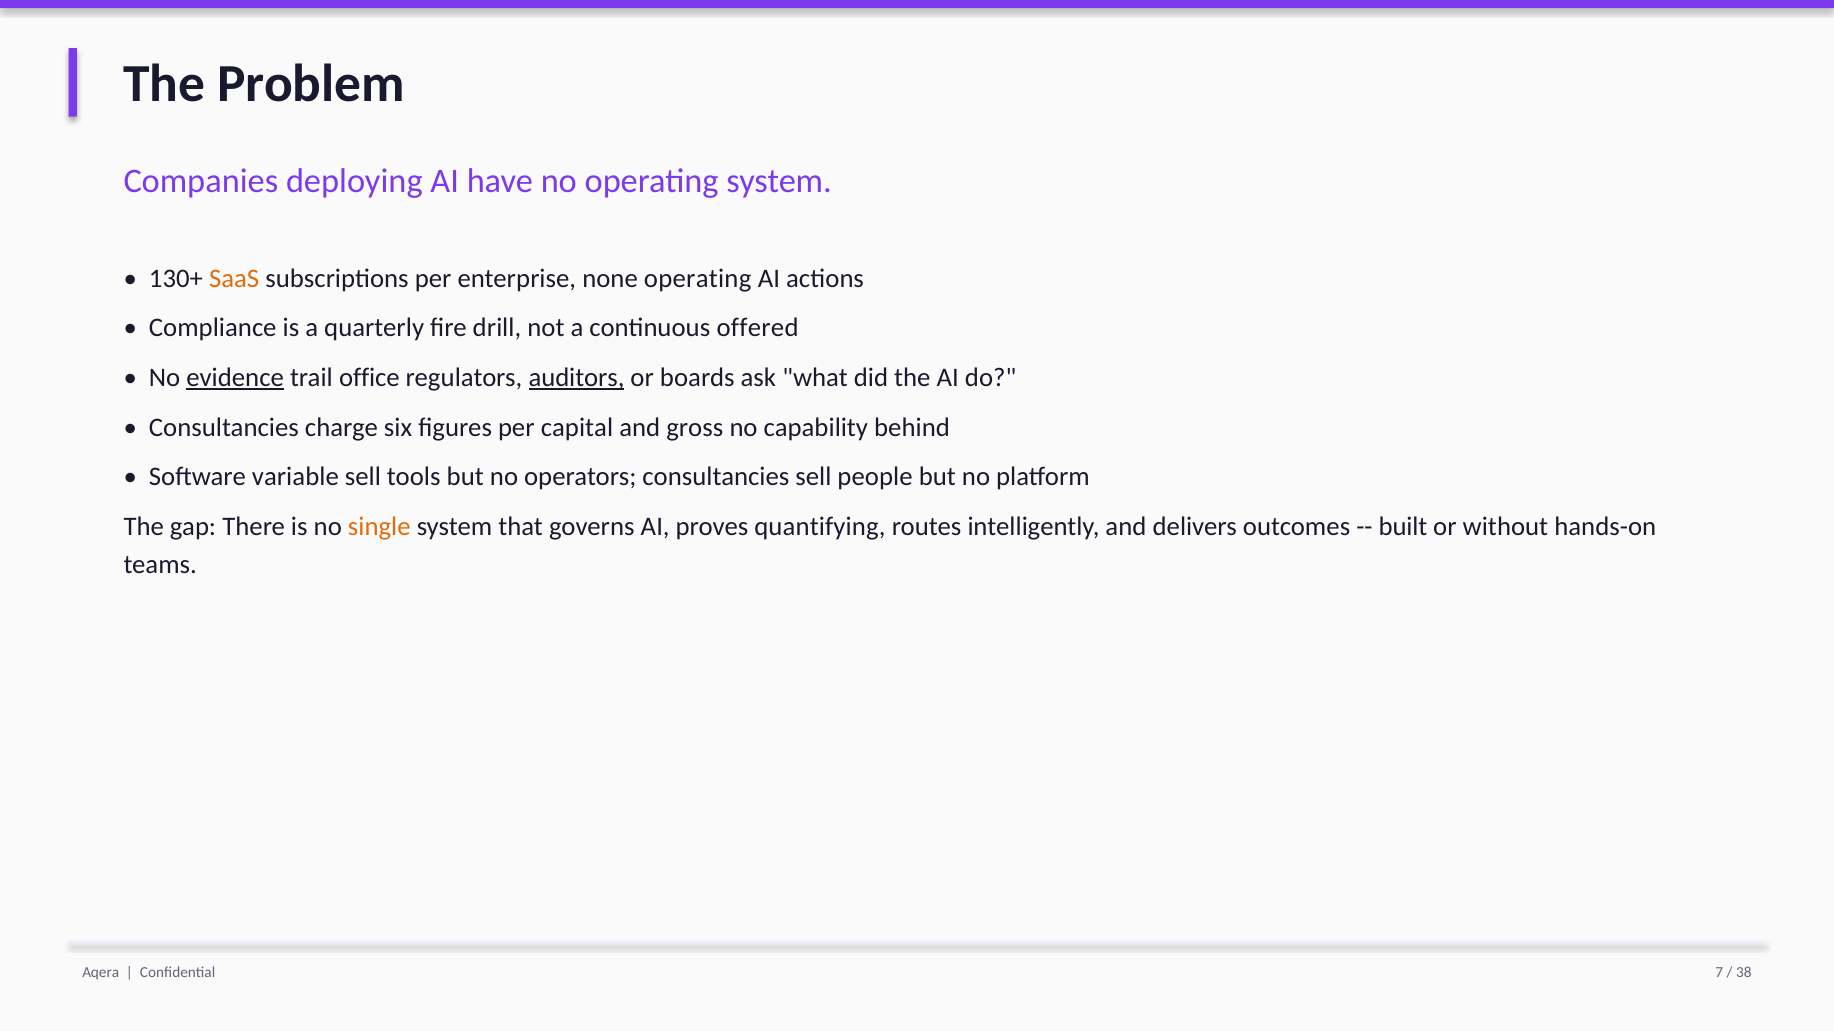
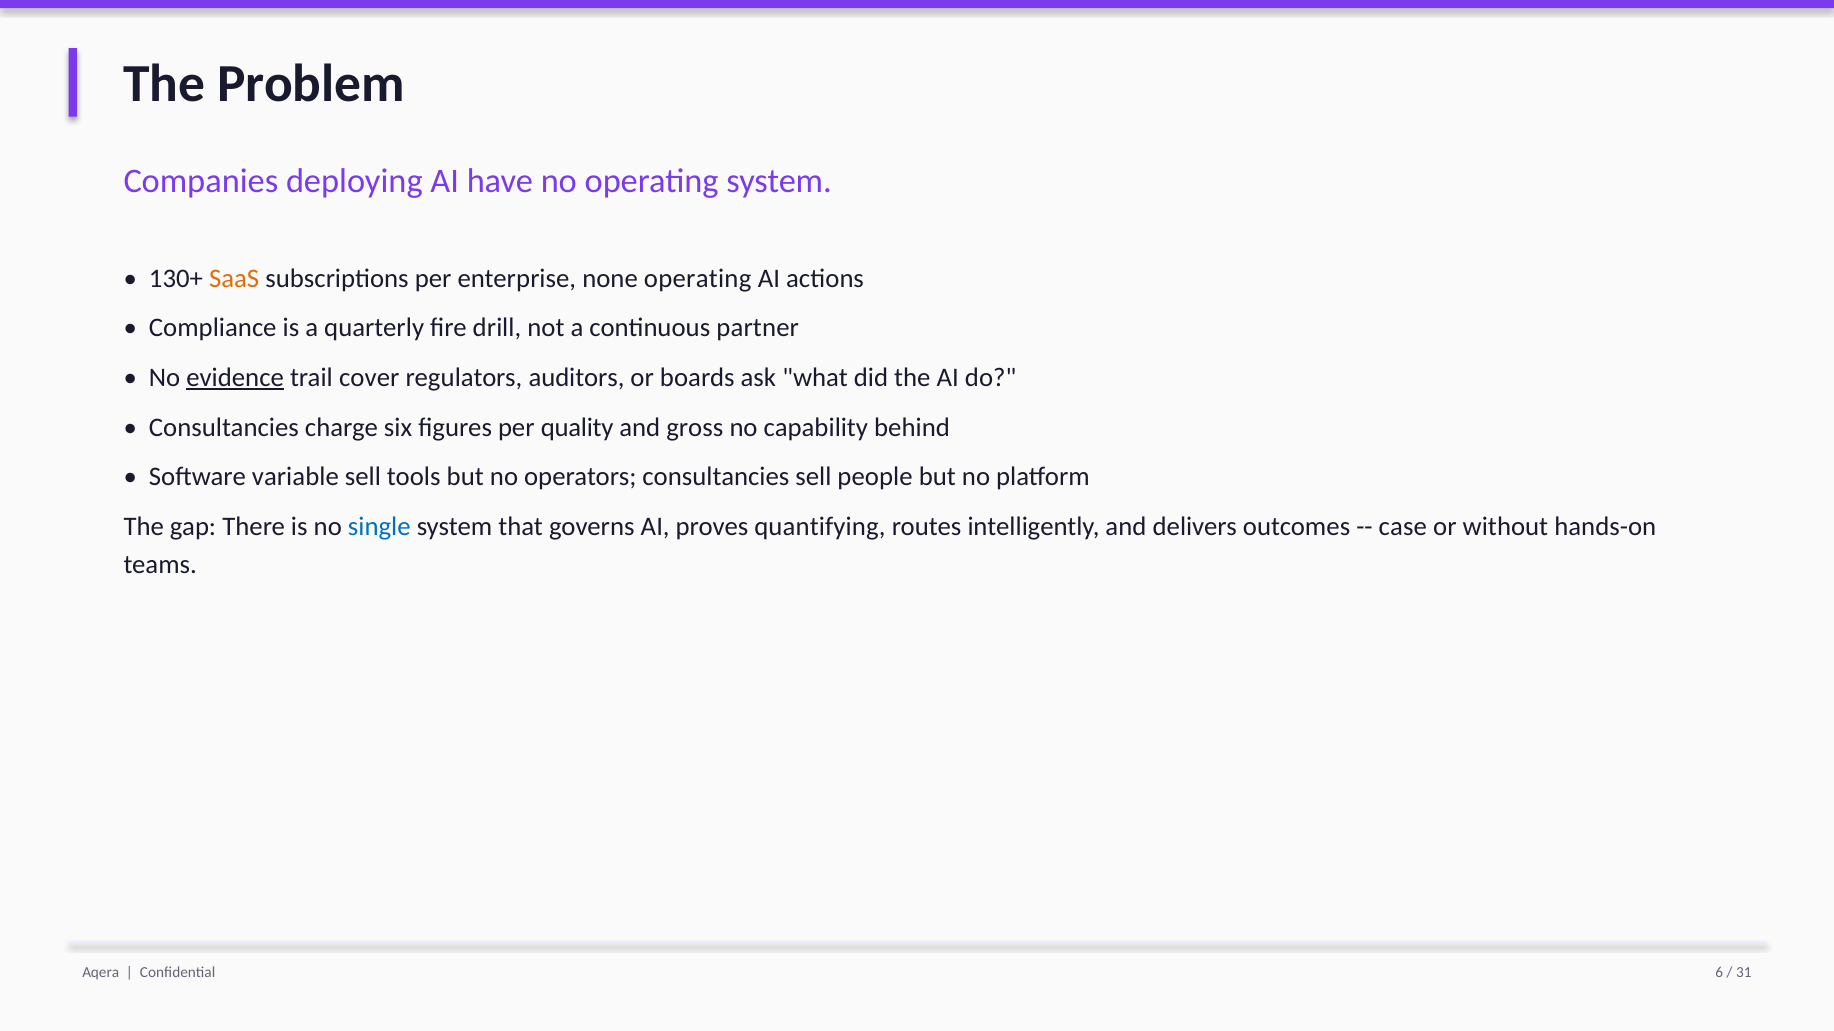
offered: offered -> partner
office: office -> cover
auditors underline: present -> none
capital: capital -> quality
single colour: orange -> blue
built: built -> case
7: 7 -> 6
38: 38 -> 31
